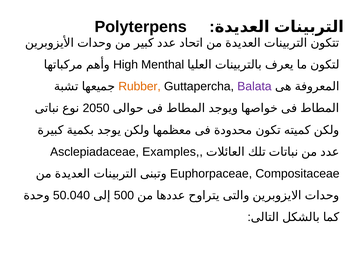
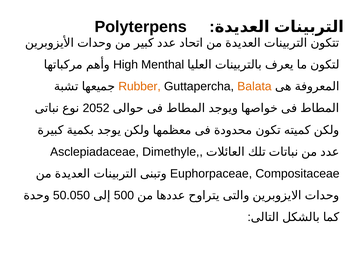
Balata colour: purple -> orange
2050: 2050 -> 2052
Examples: Examples -> Dimethyle
50.040: 50.040 -> 50.050
